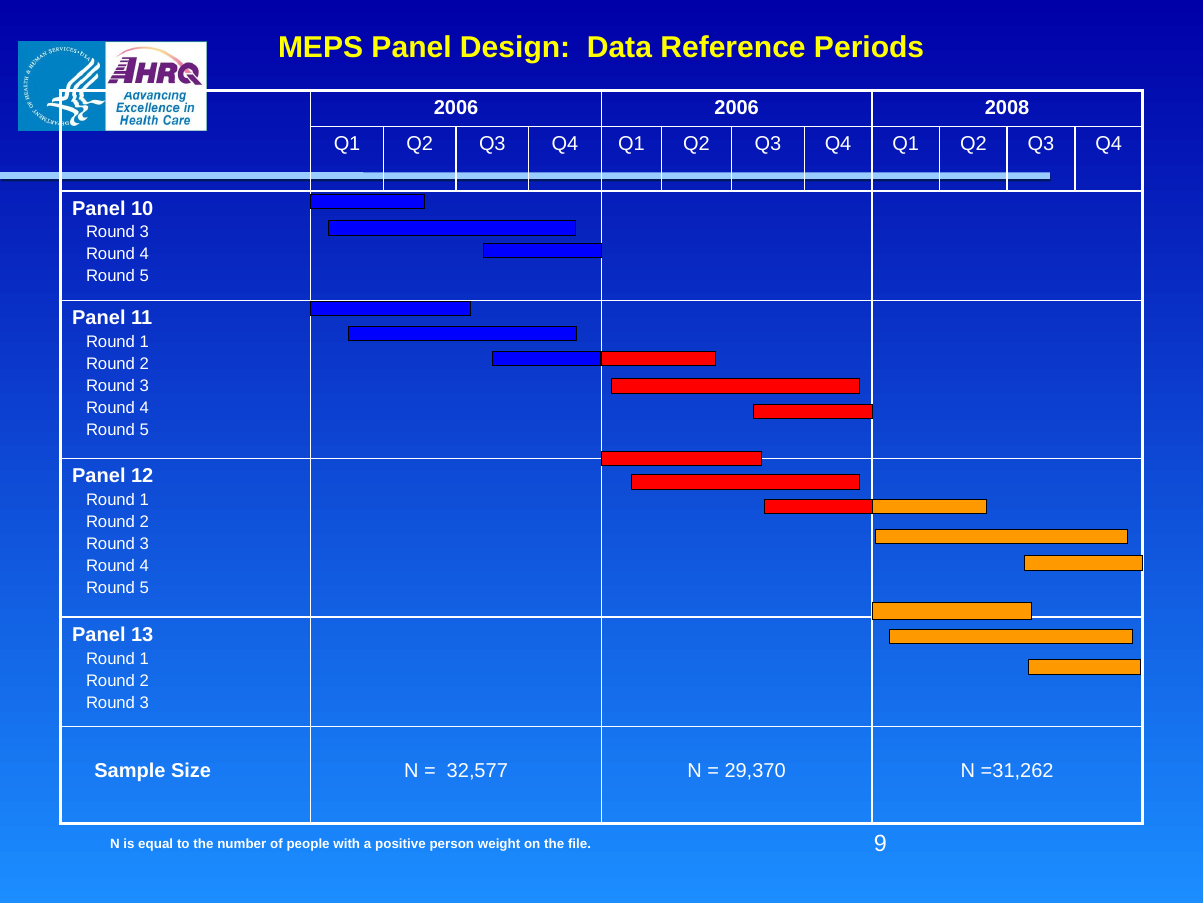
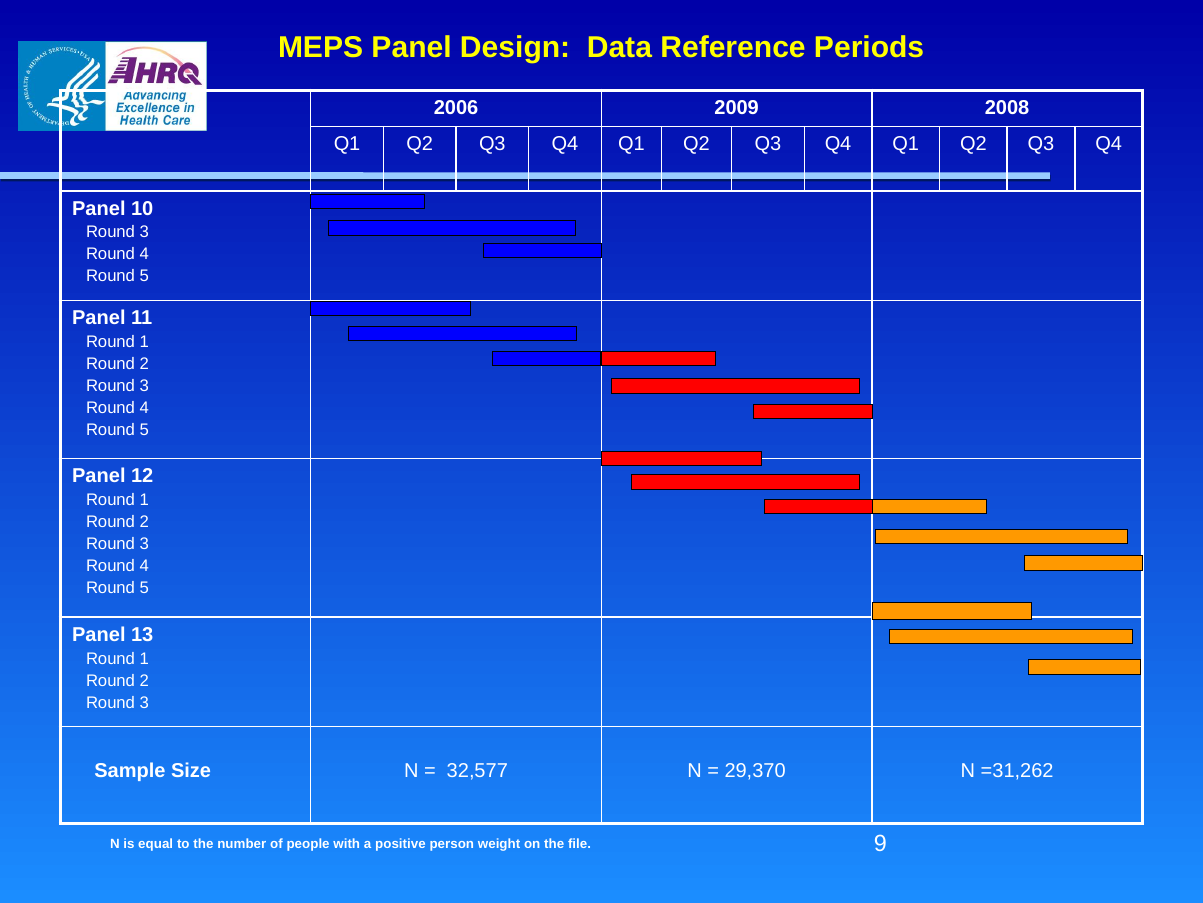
2006 2006: 2006 -> 2009
